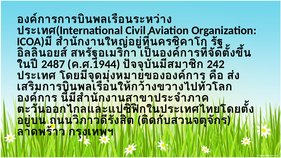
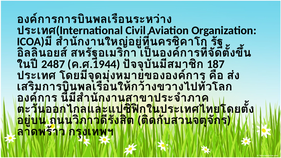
242: 242 -> 187
